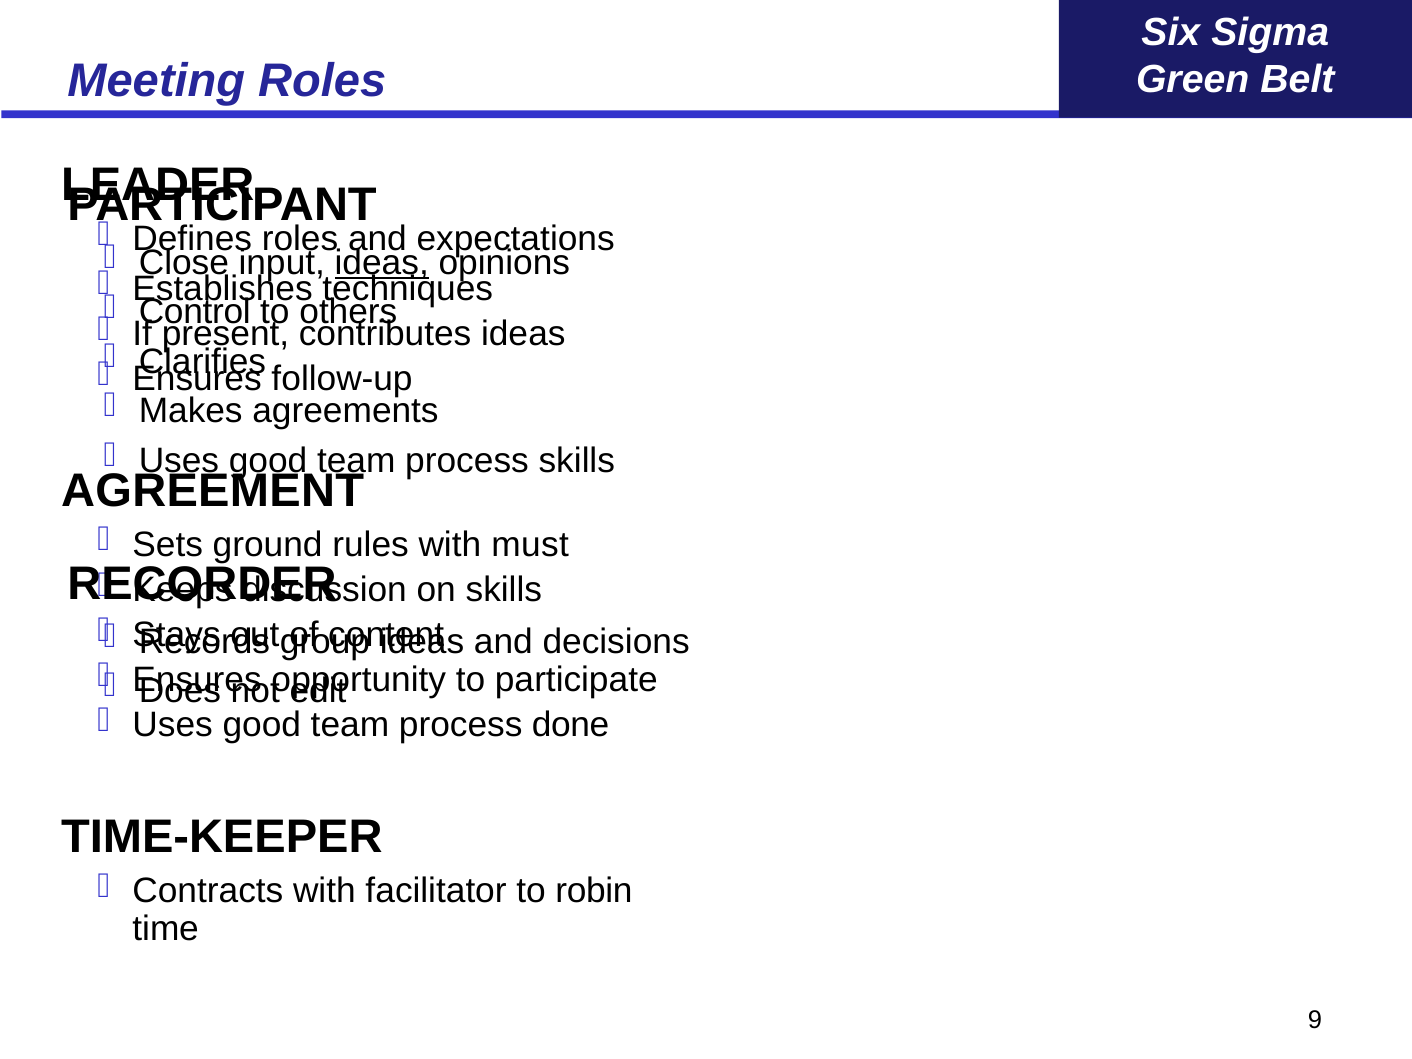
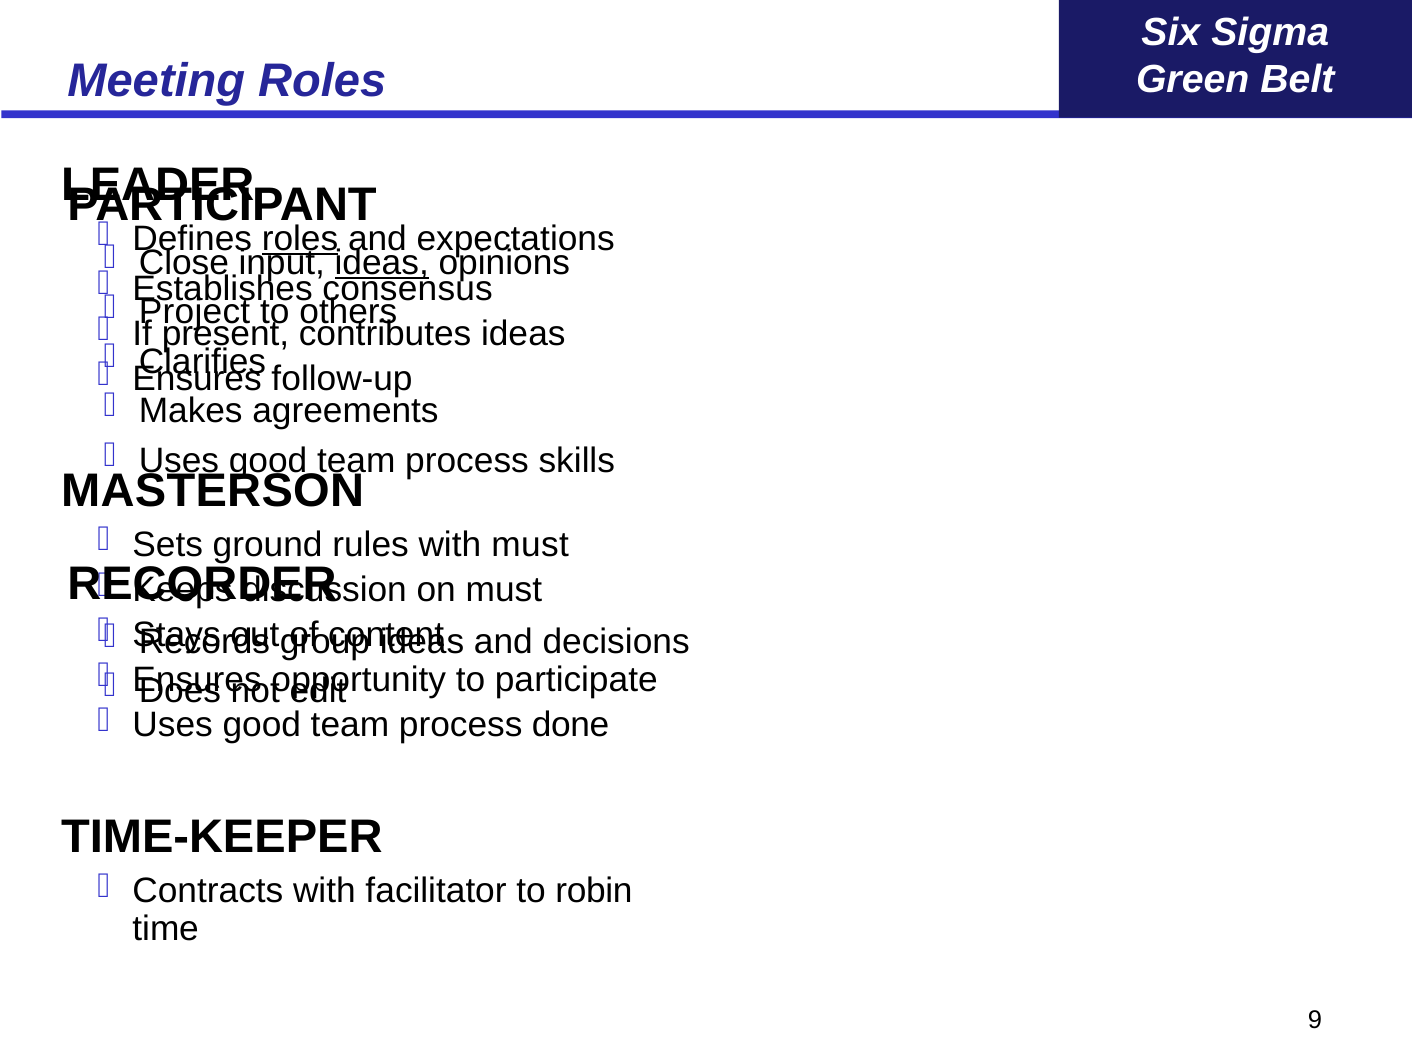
roles at (300, 239) underline: none -> present
techniques: techniques -> consensus
Control: Control -> Project
AGREEMENT: AGREEMENT -> MASTERSON
on skills: skills -> must
